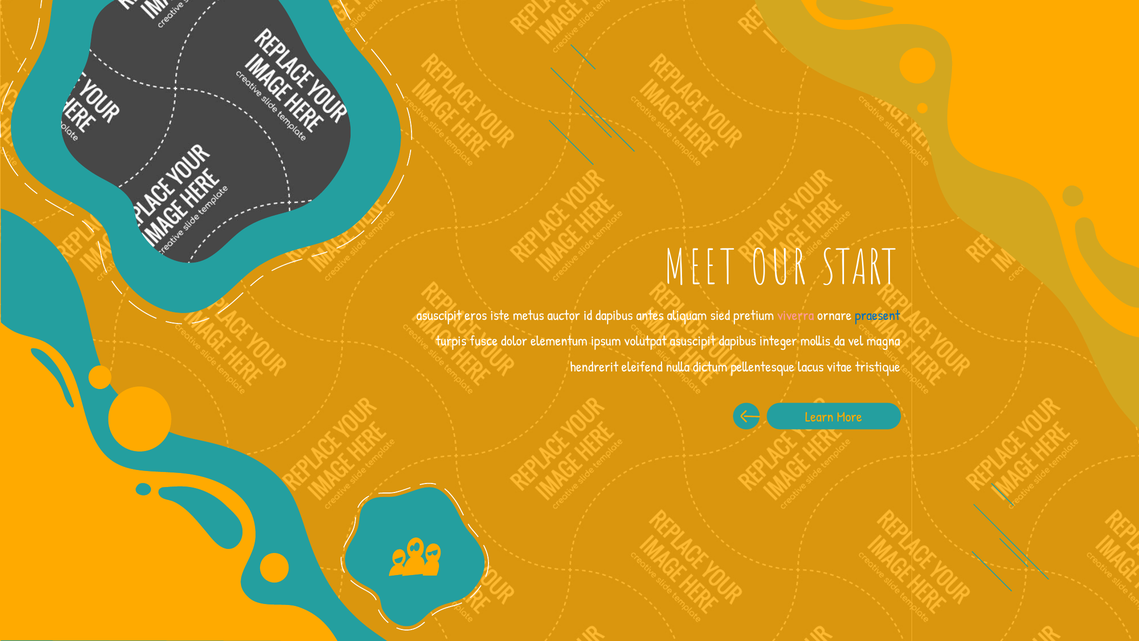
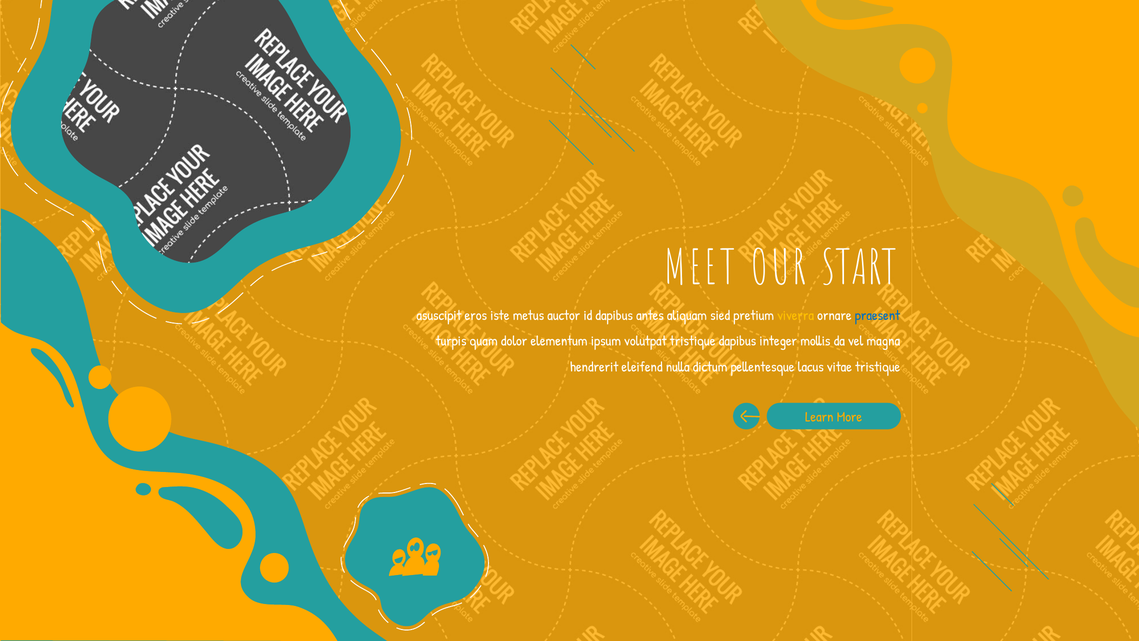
viverra colour: pink -> yellow
fusce: fusce -> quam
volutpat asuscipit: asuscipit -> tristique
